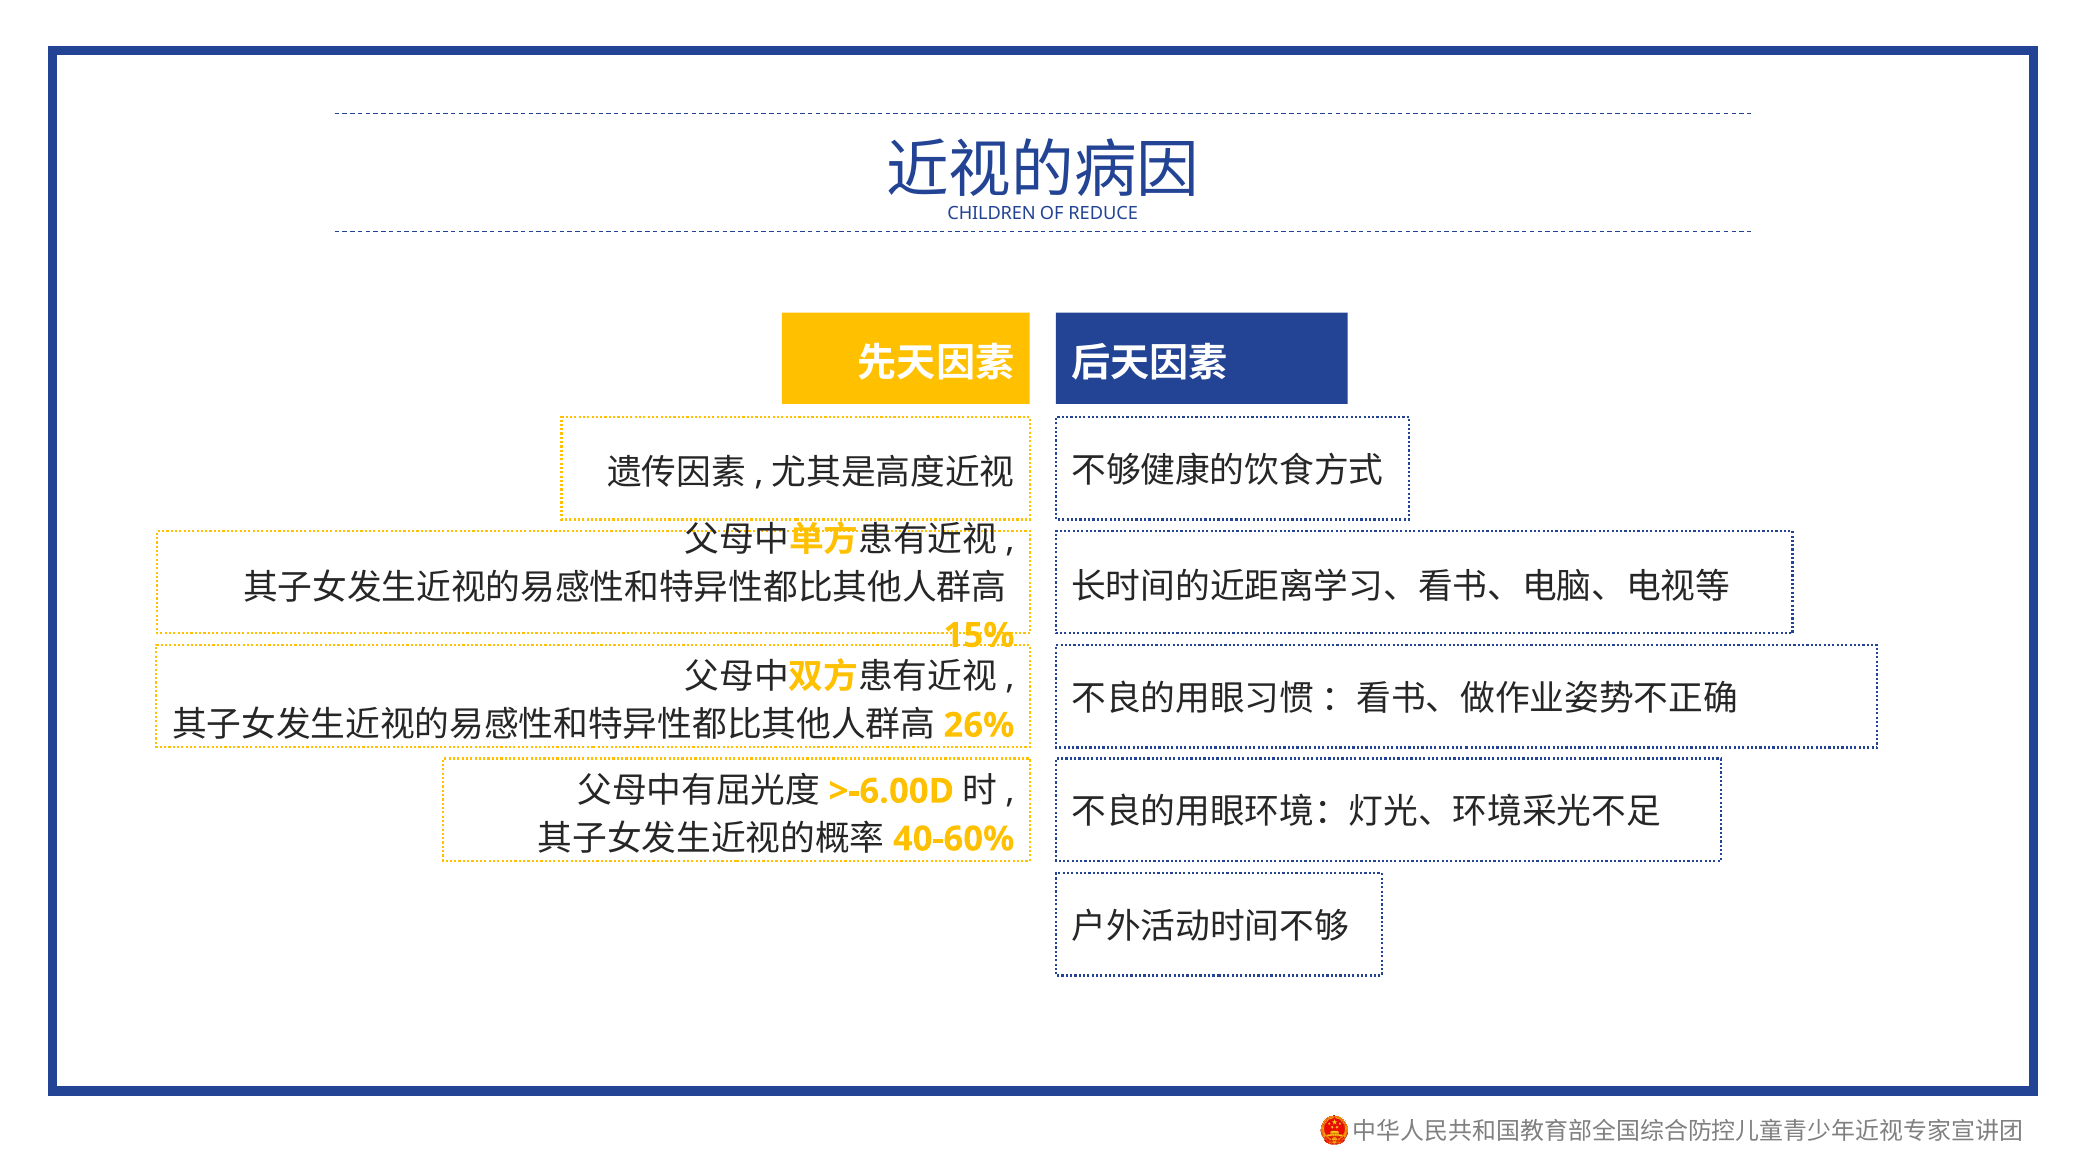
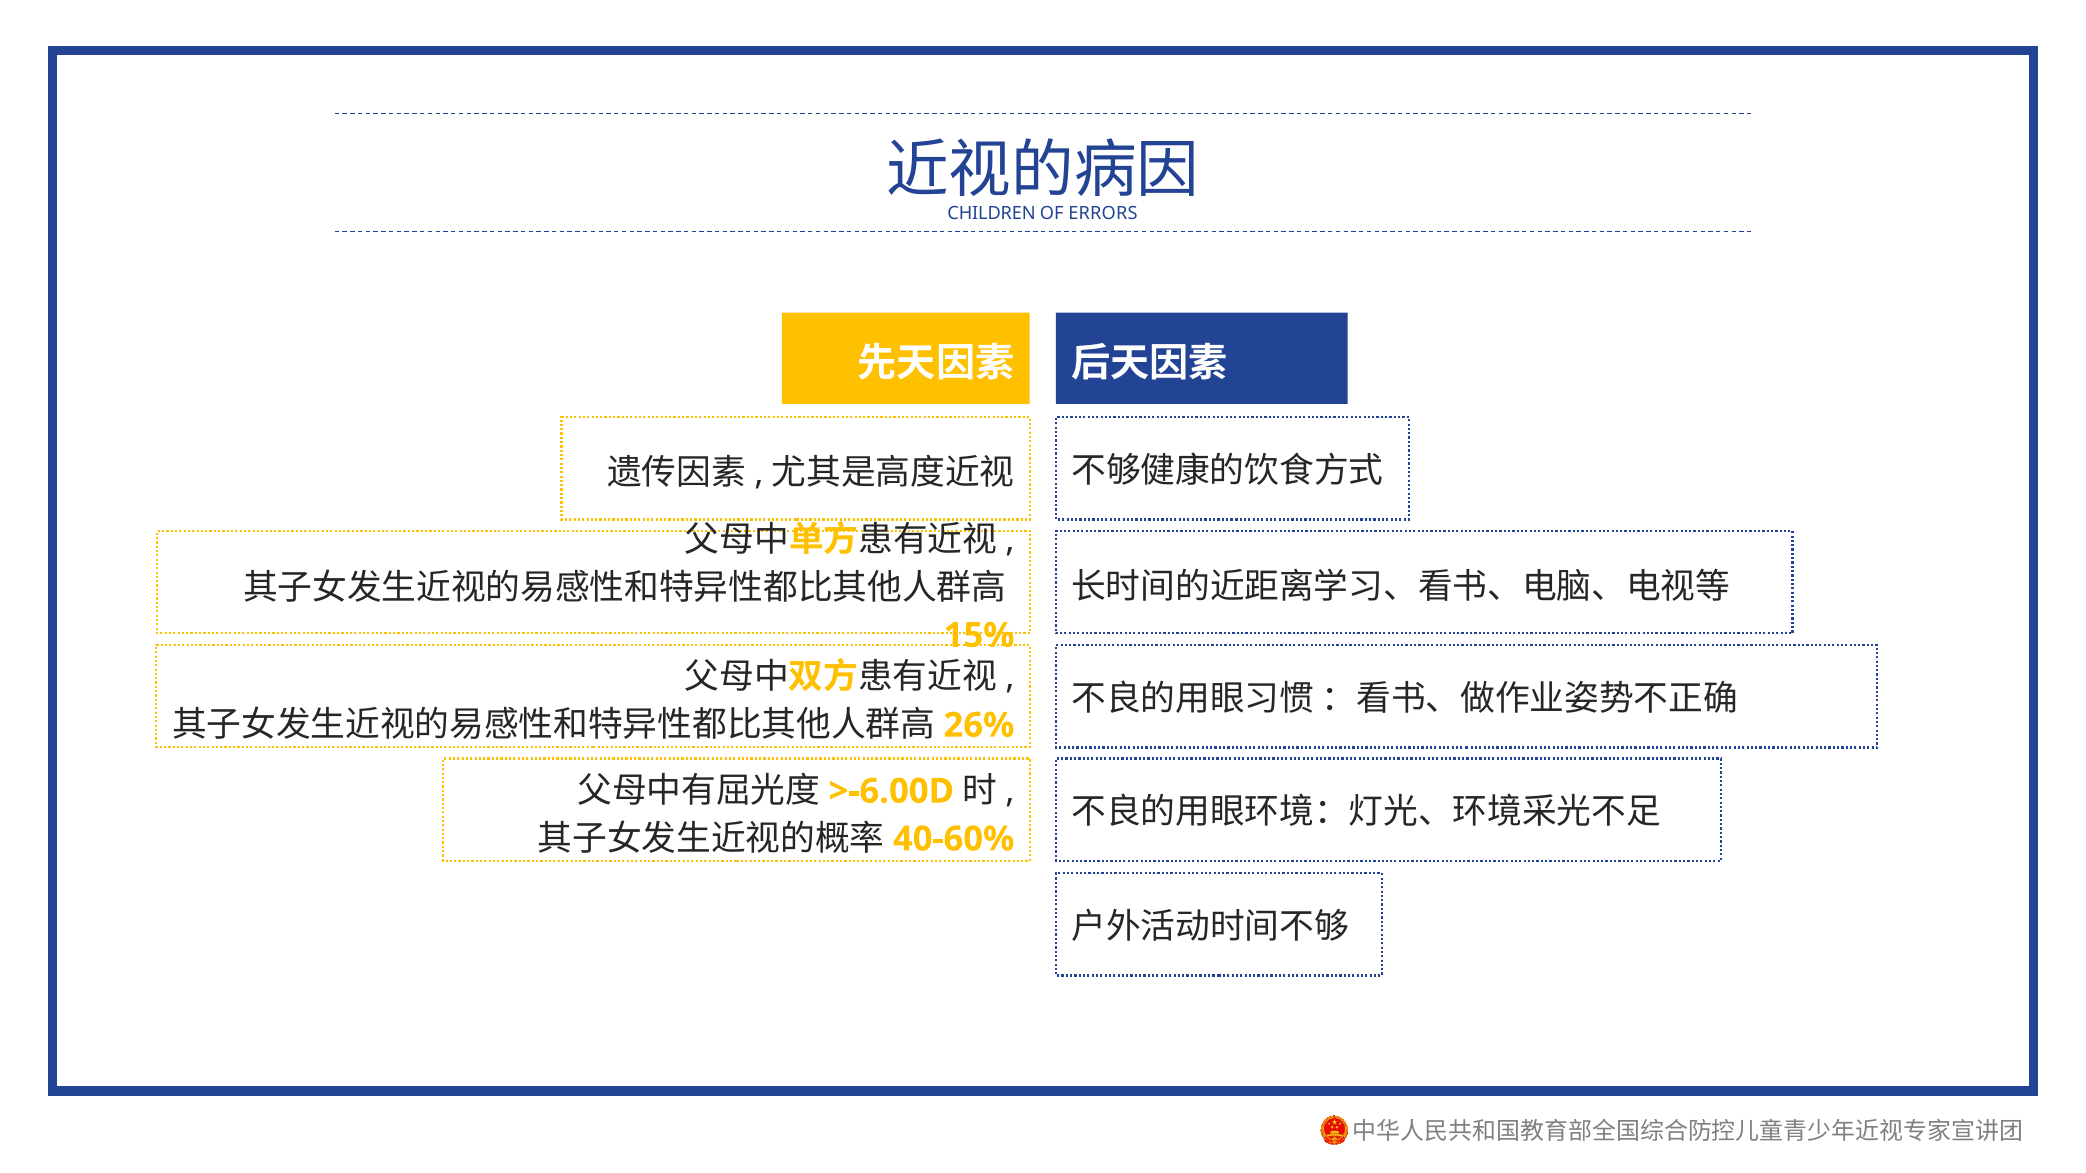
REDUCE: REDUCE -> ERRORS
